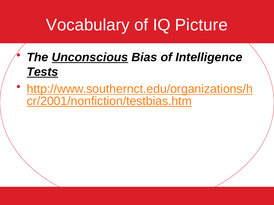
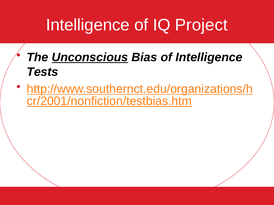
Vocabulary at (88, 25): Vocabulary -> Intelligence
Picture: Picture -> Project
Tests underline: present -> none
